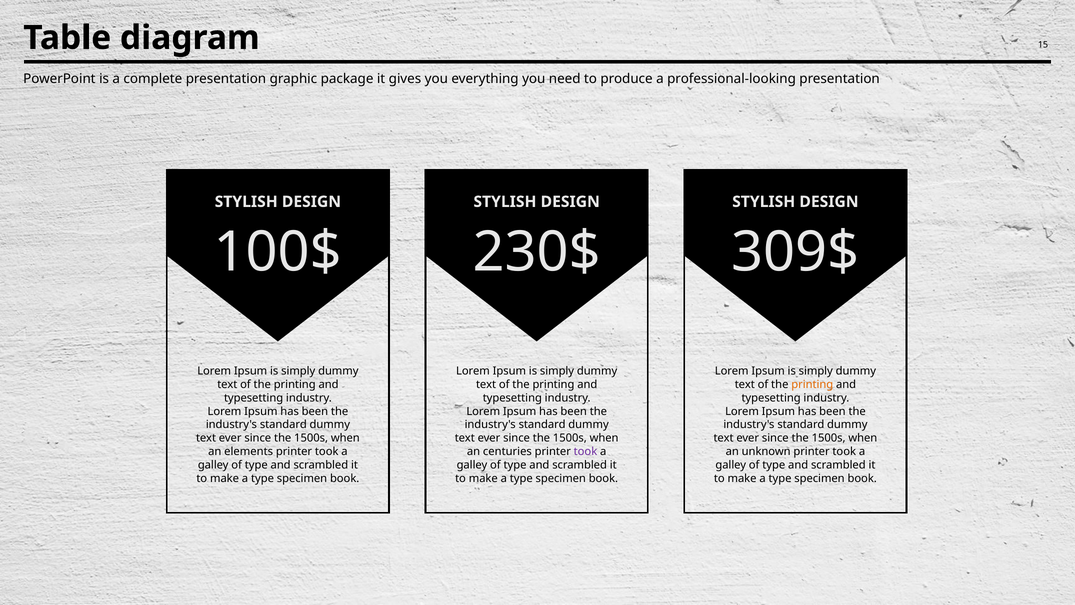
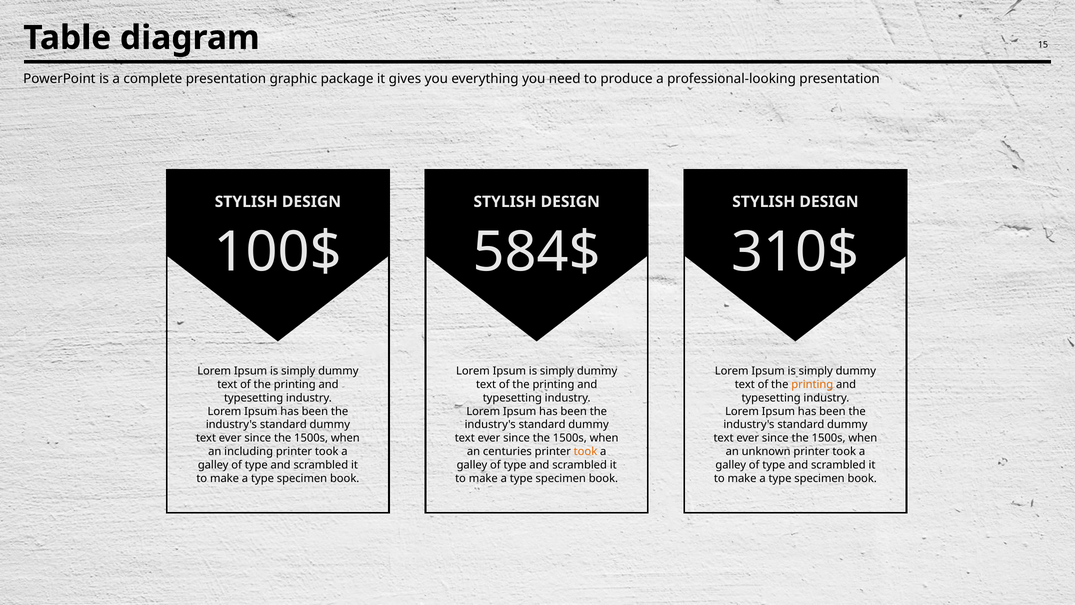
230$: 230$ -> 584$
309$: 309$ -> 310$
elements: elements -> including
took at (585, 451) colour: purple -> orange
